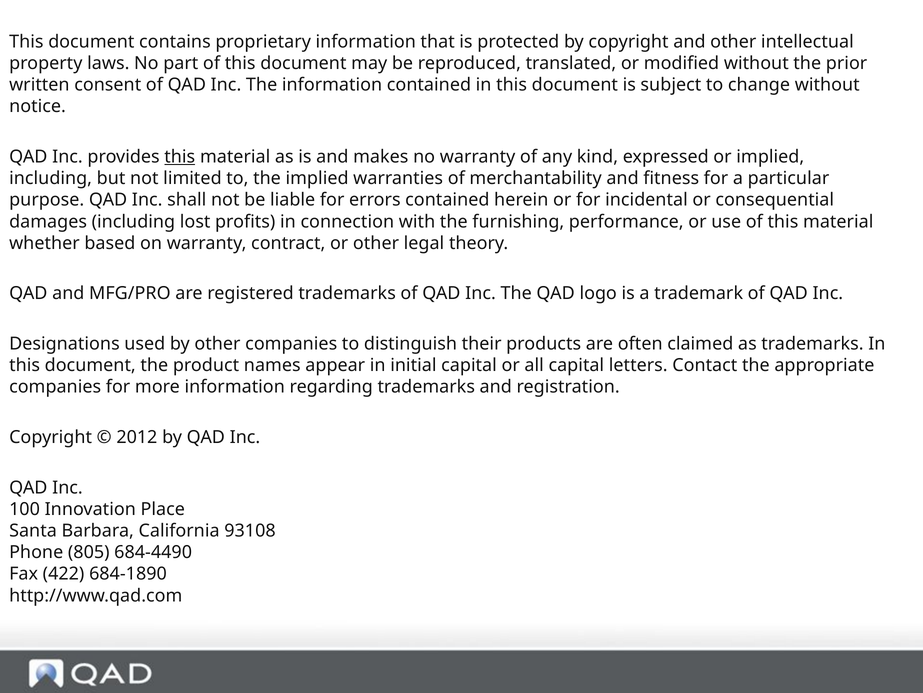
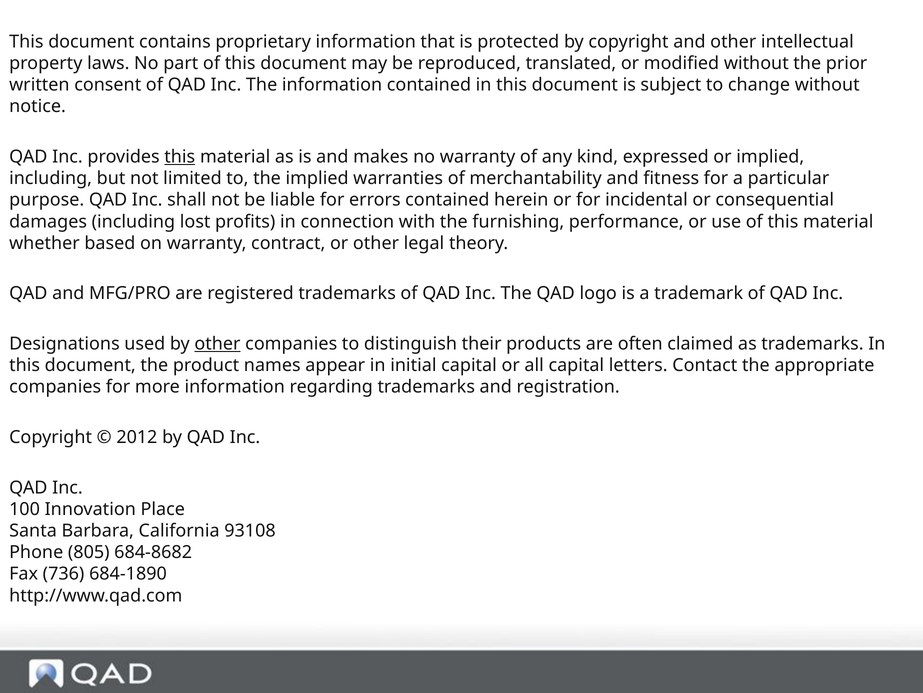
other at (217, 344) underline: none -> present
684-4490: 684-4490 -> 684-8682
422: 422 -> 736
